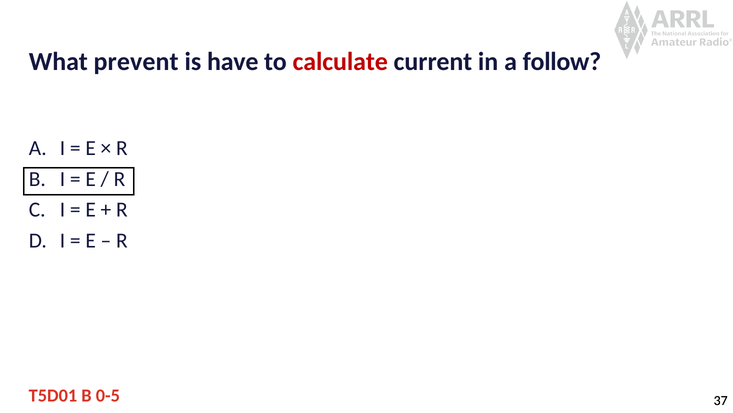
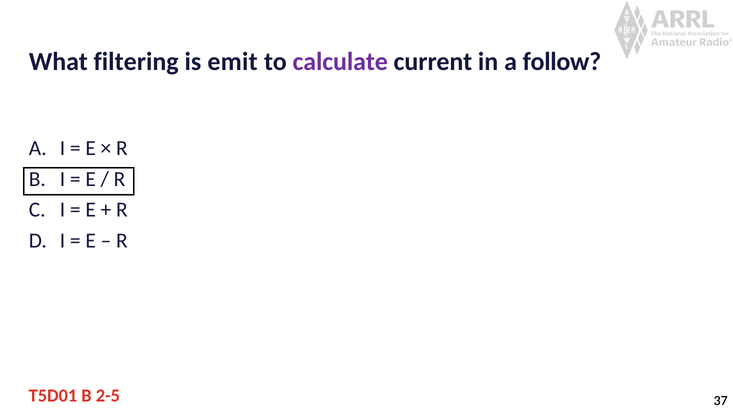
prevent: prevent -> filtering
have: have -> emit
calculate colour: red -> purple
0-5: 0-5 -> 2-5
